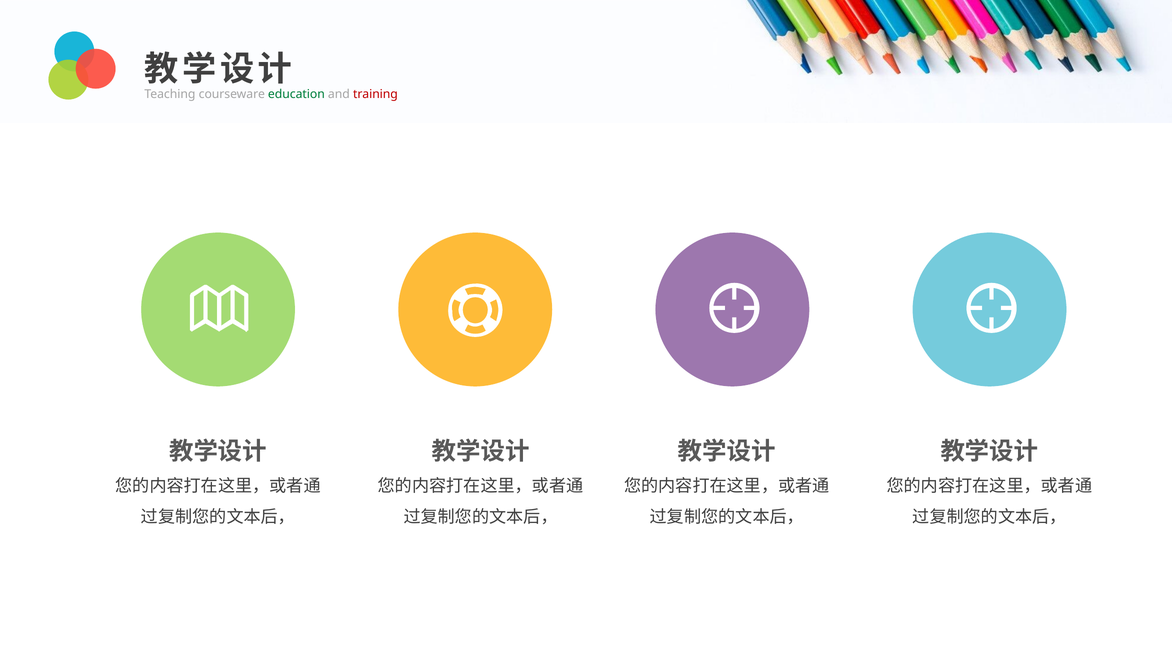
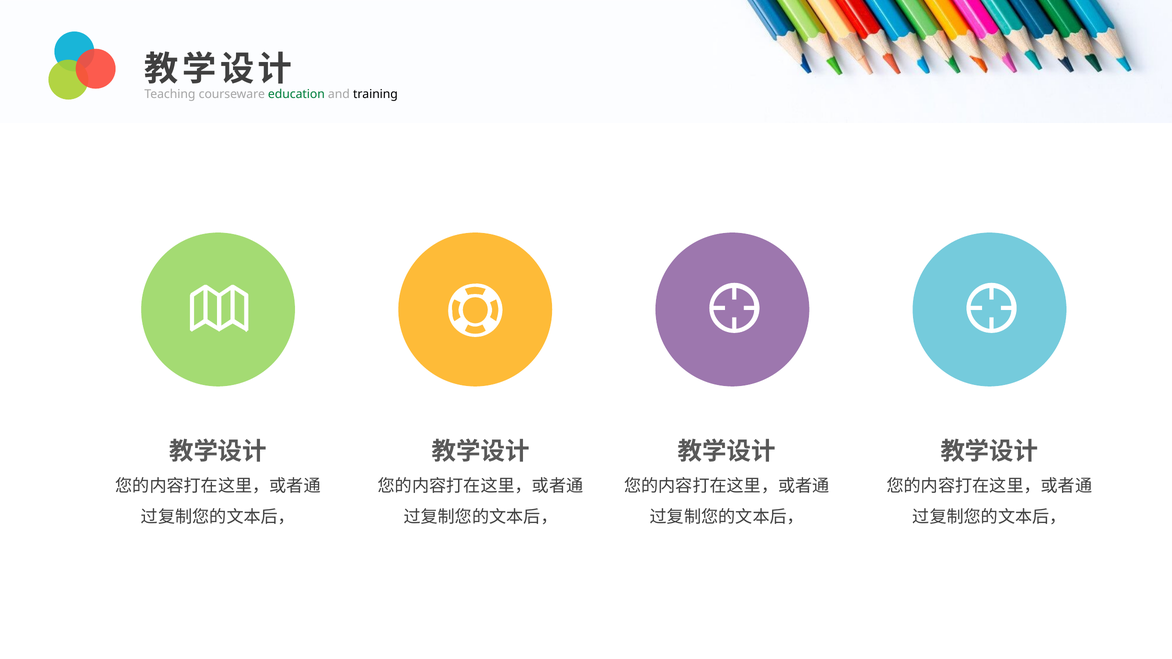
training colour: red -> black
